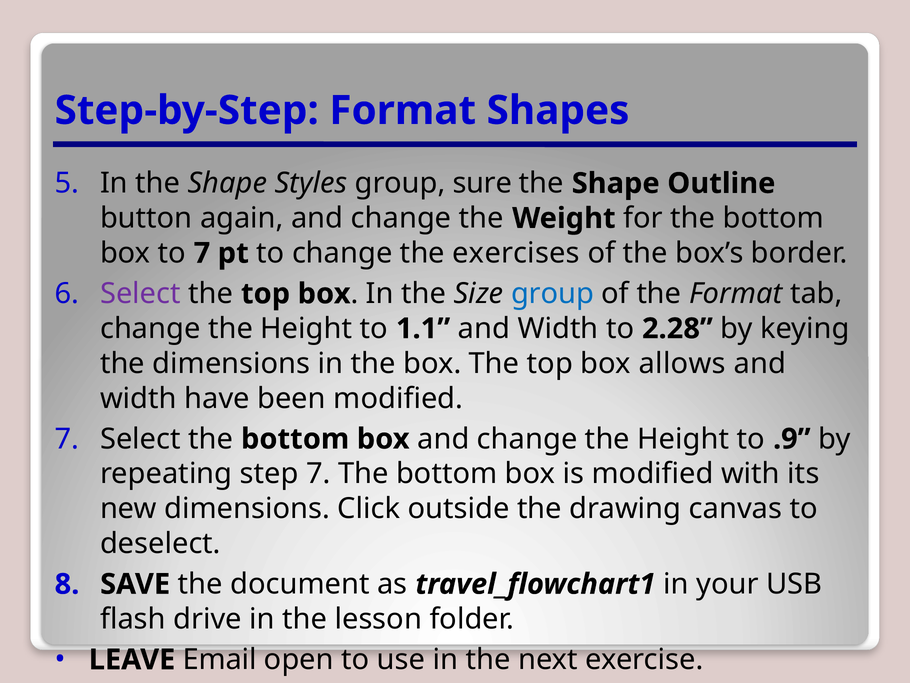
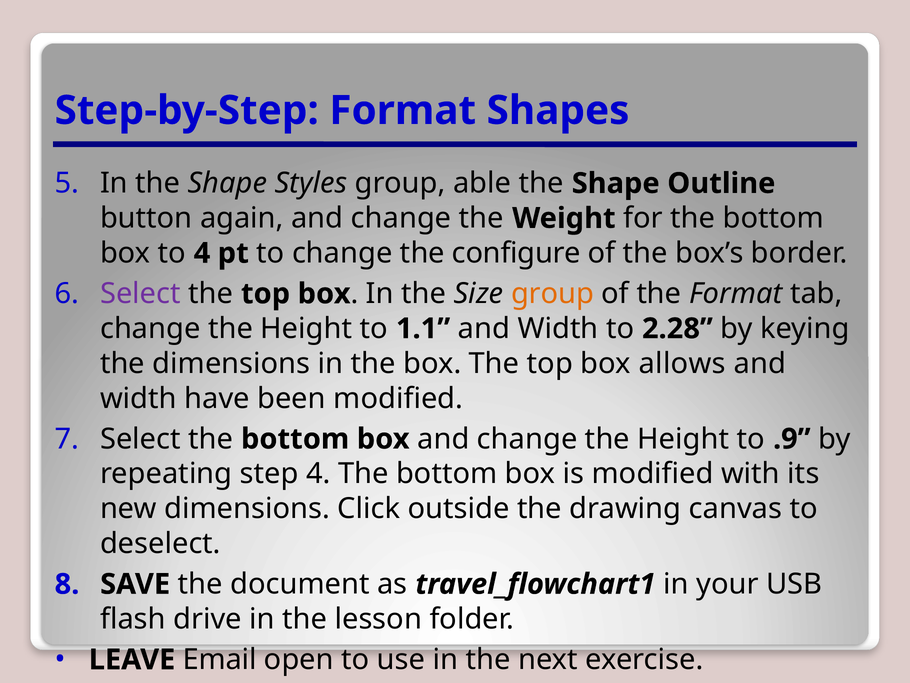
sure: sure -> able
to 7: 7 -> 4
exercises: exercises -> configure
group at (553, 294) colour: blue -> orange
step 7: 7 -> 4
